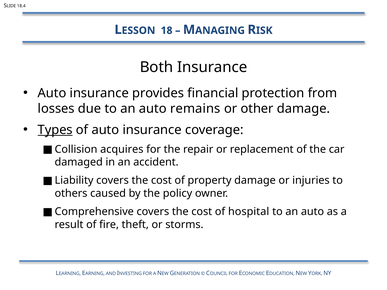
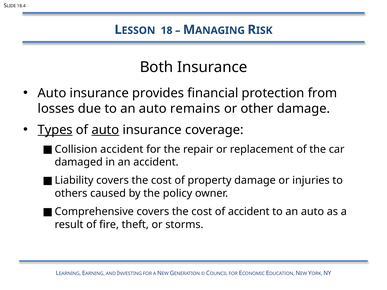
auto at (105, 130) underline: none -> present
Collision acquires: acquires -> accident
of hospital: hospital -> accident
